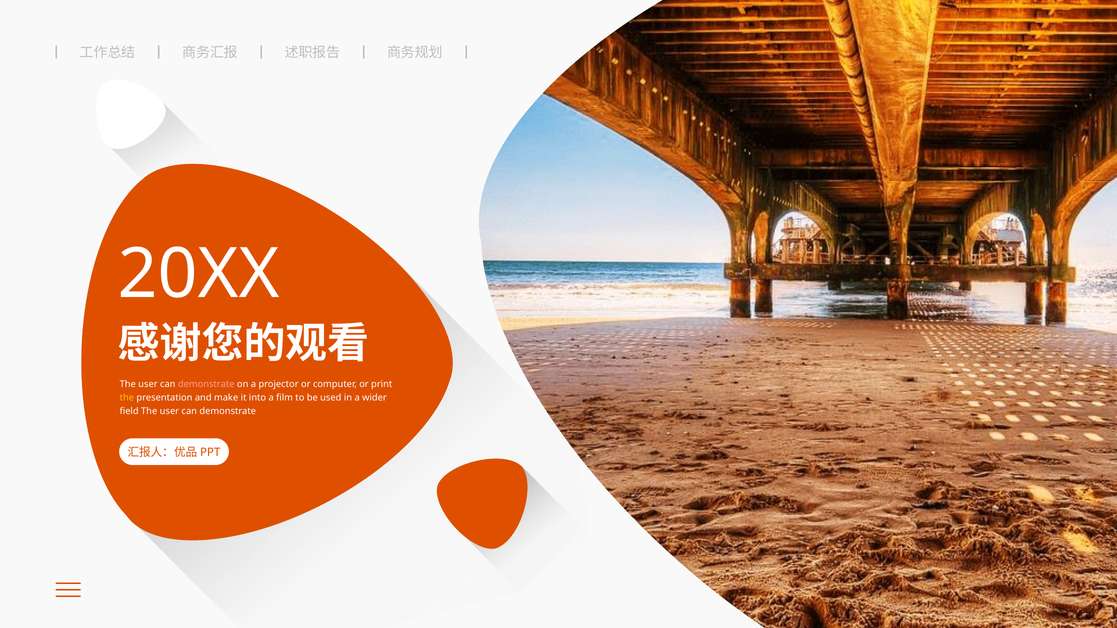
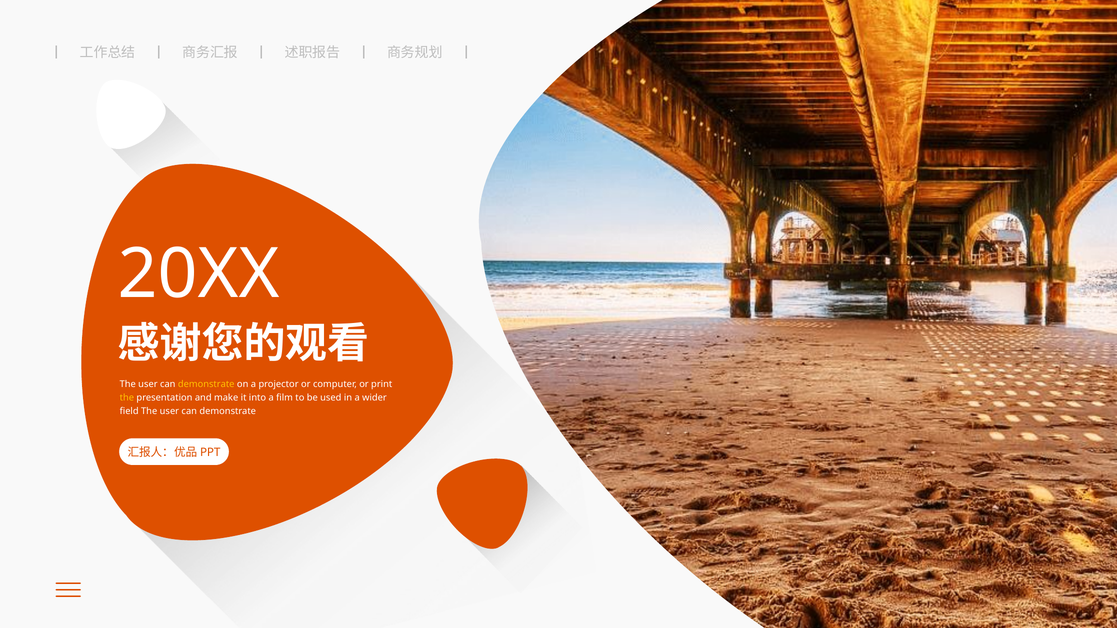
demonstrate at (206, 385) colour: pink -> yellow
